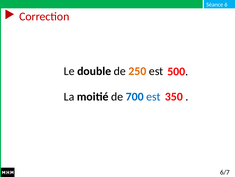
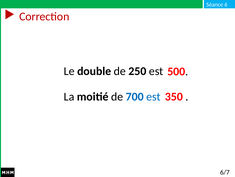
250 colour: orange -> black
